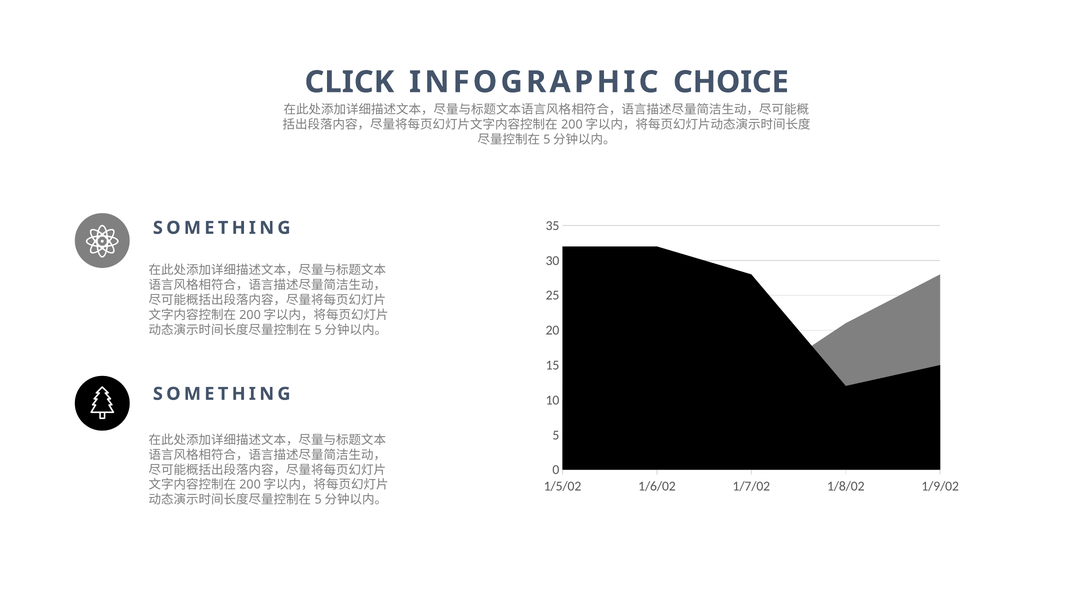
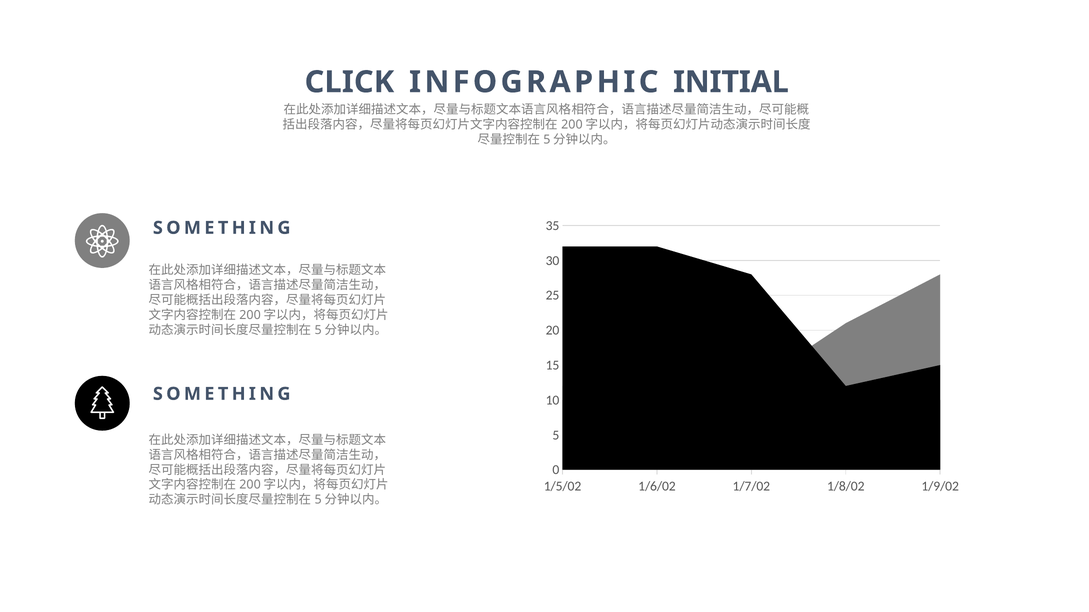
CHOICE: CHOICE -> INITIAL
